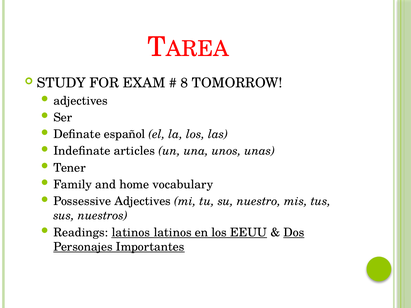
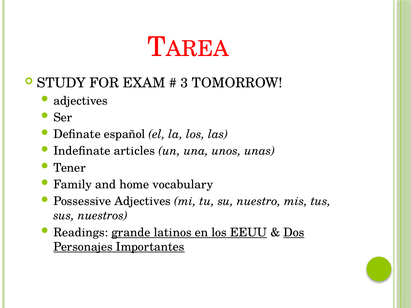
8: 8 -> 3
Readings latinos: latinos -> grande
